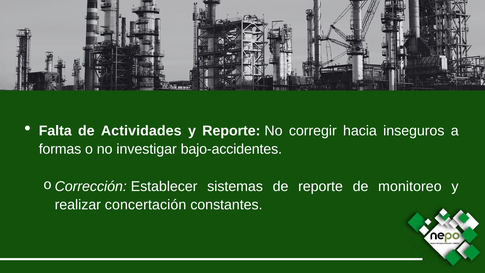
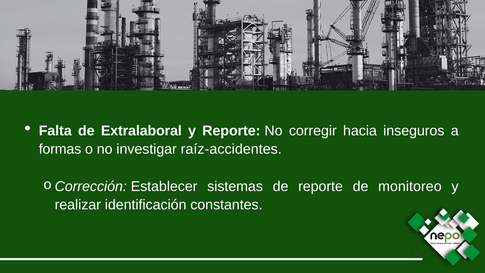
Actividades: Actividades -> Extralaboral
bajo-accidentes: bajo-accidentes -> raíz-accidentes
concertación: concertación -> identificación
